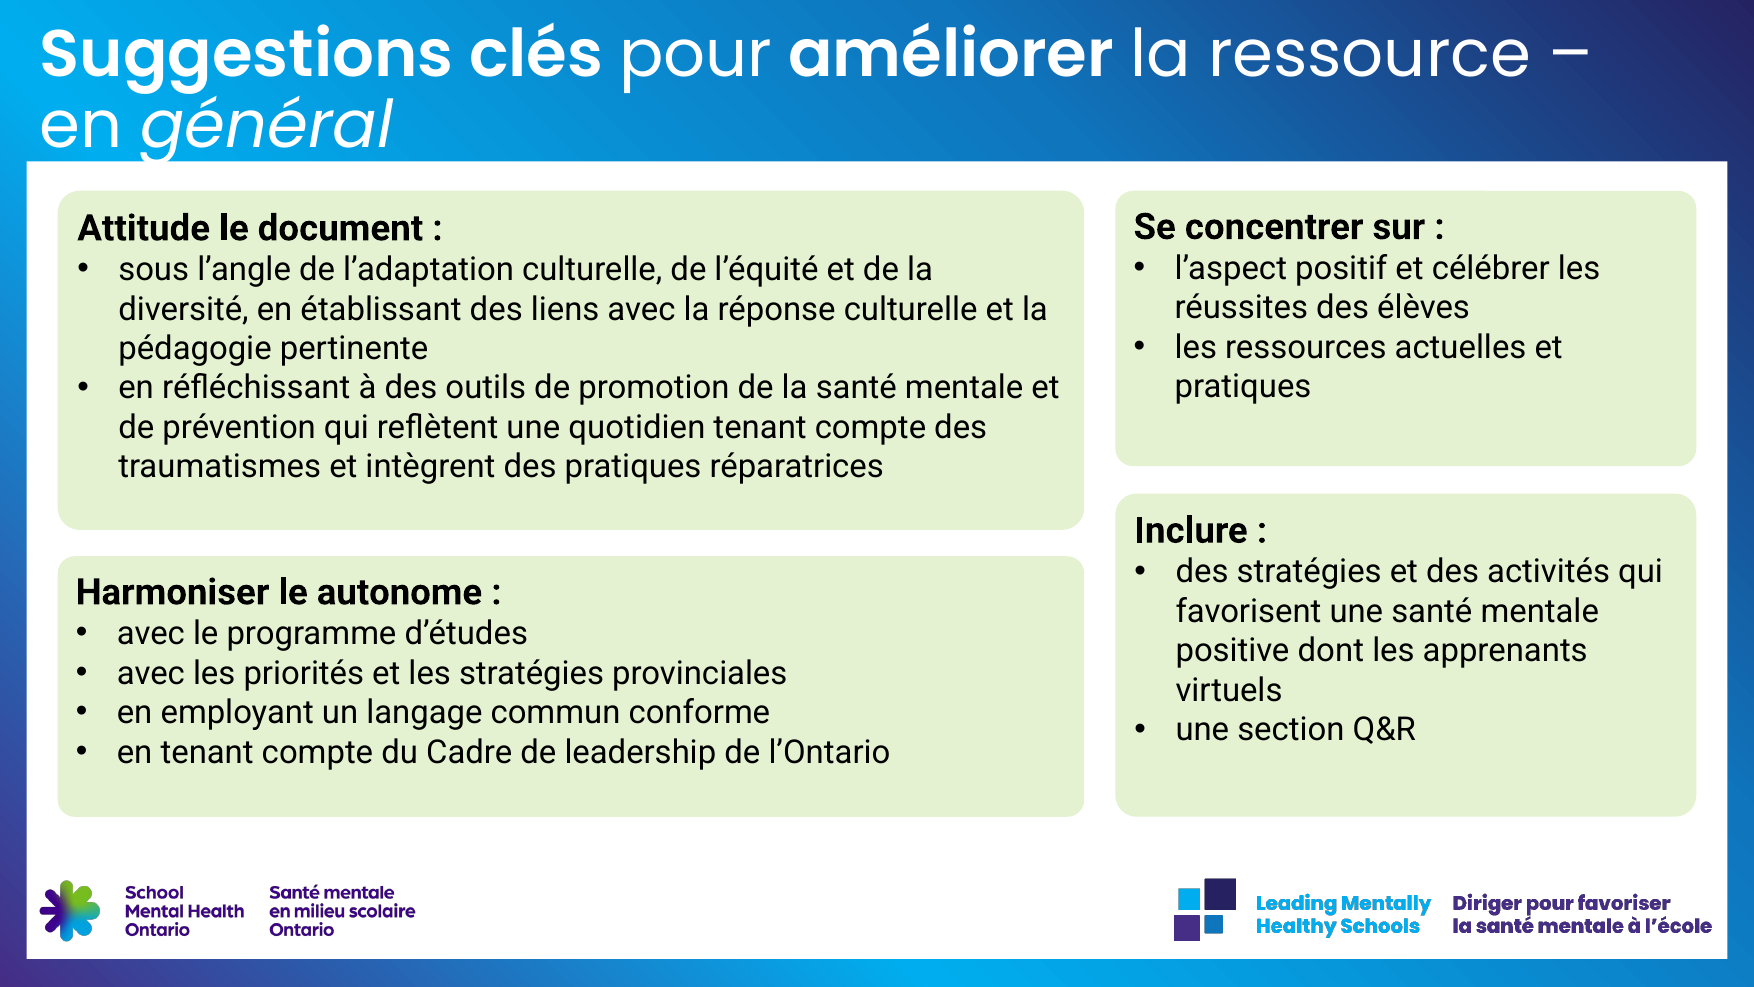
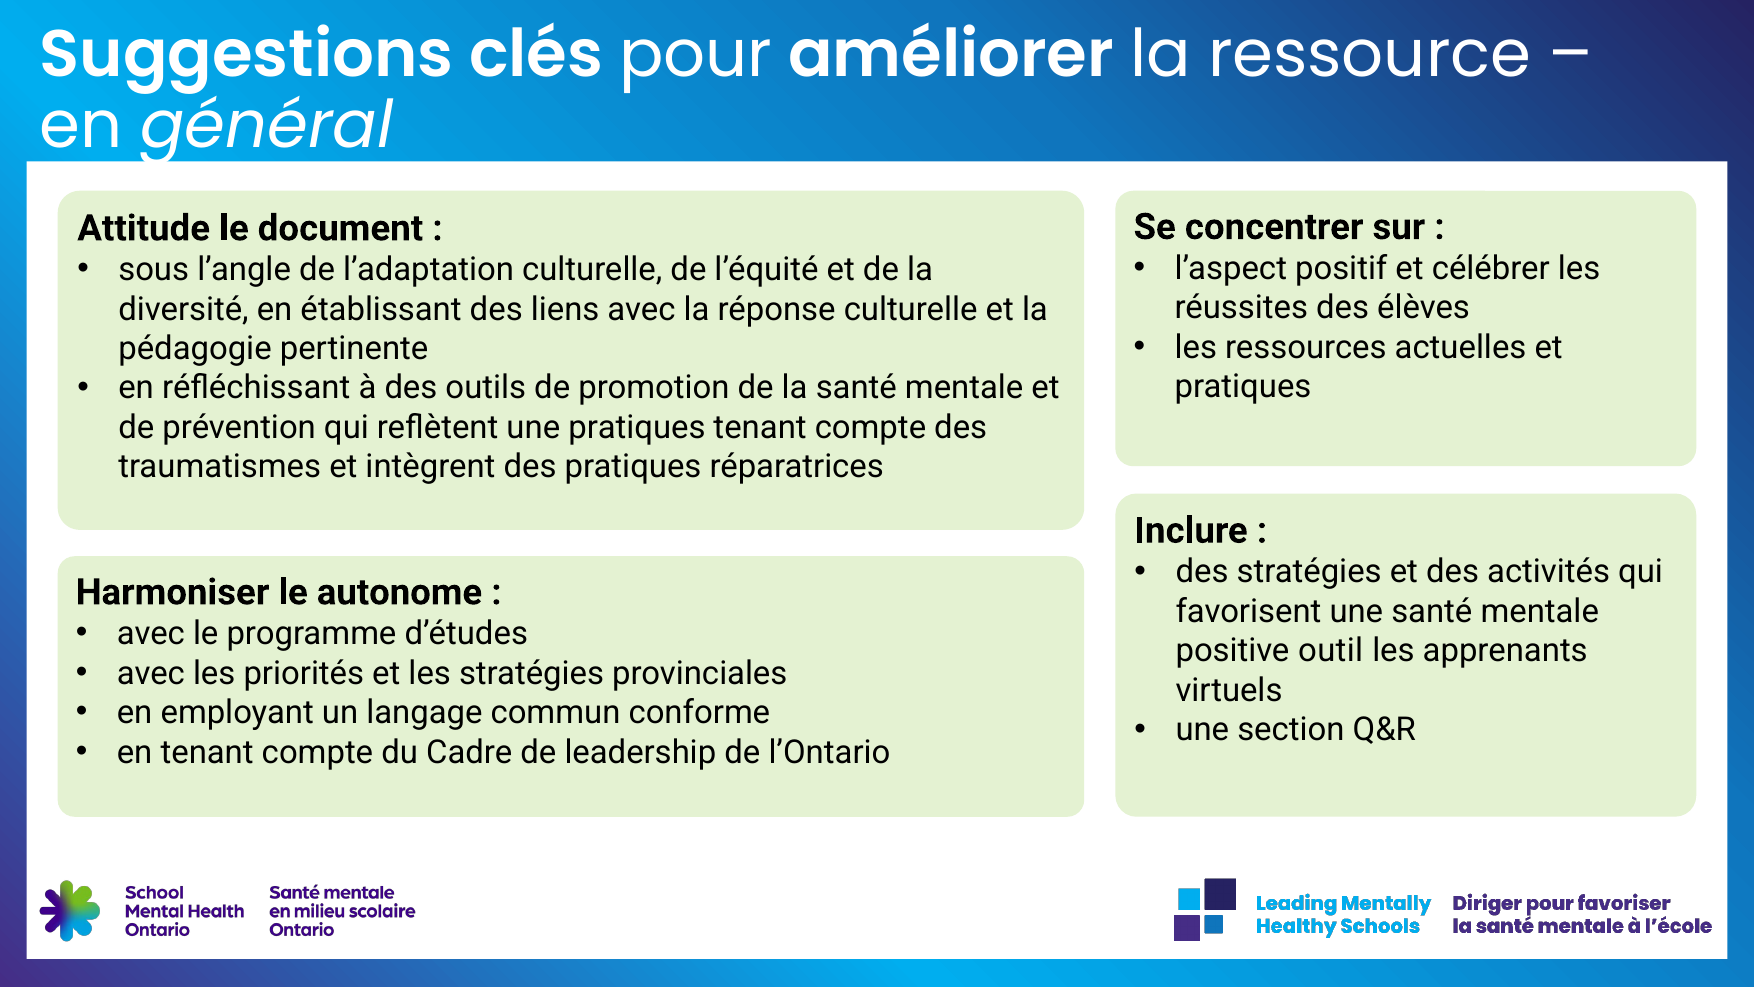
une quotidien: quotidien -> pratiques
dont: dont -> outil
